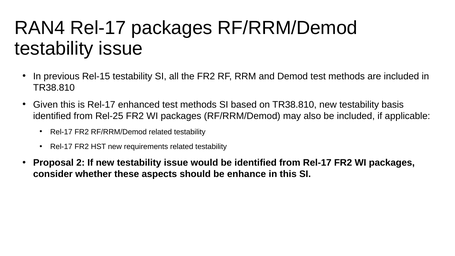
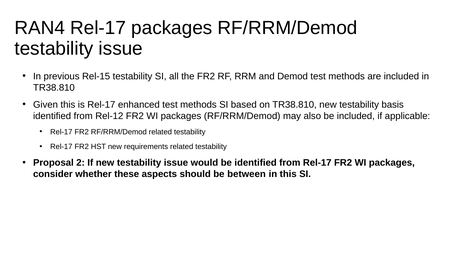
Rel-25: Rel-25 -> Rel-12
enhance: enhance -> between
